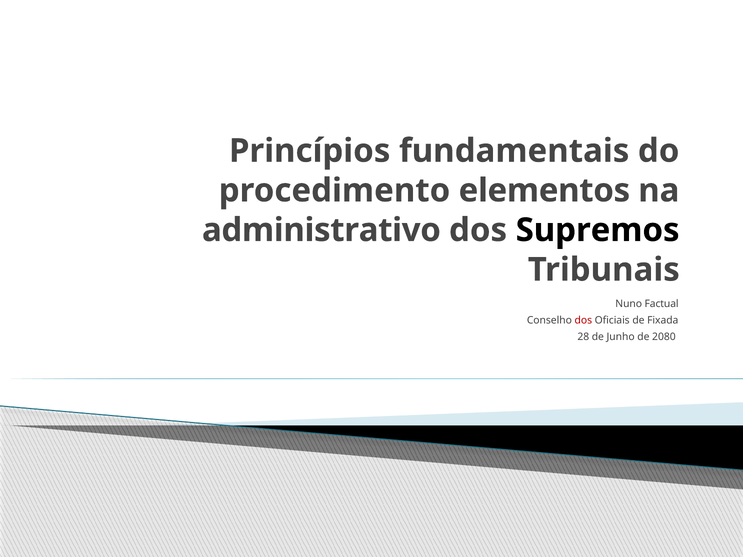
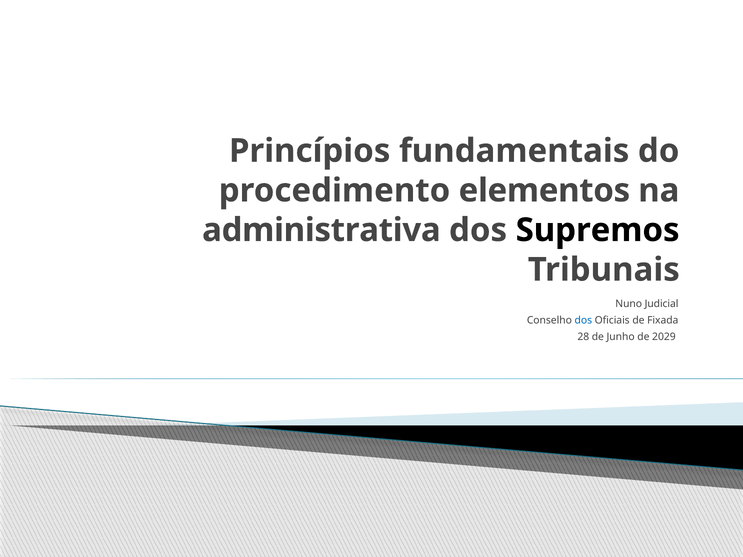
administrativo: administrativo -> administrativa
Factual: Factual -> Judicial
dos at (583, 320) colour: red -> blue
2080: 2080 -> 2029
